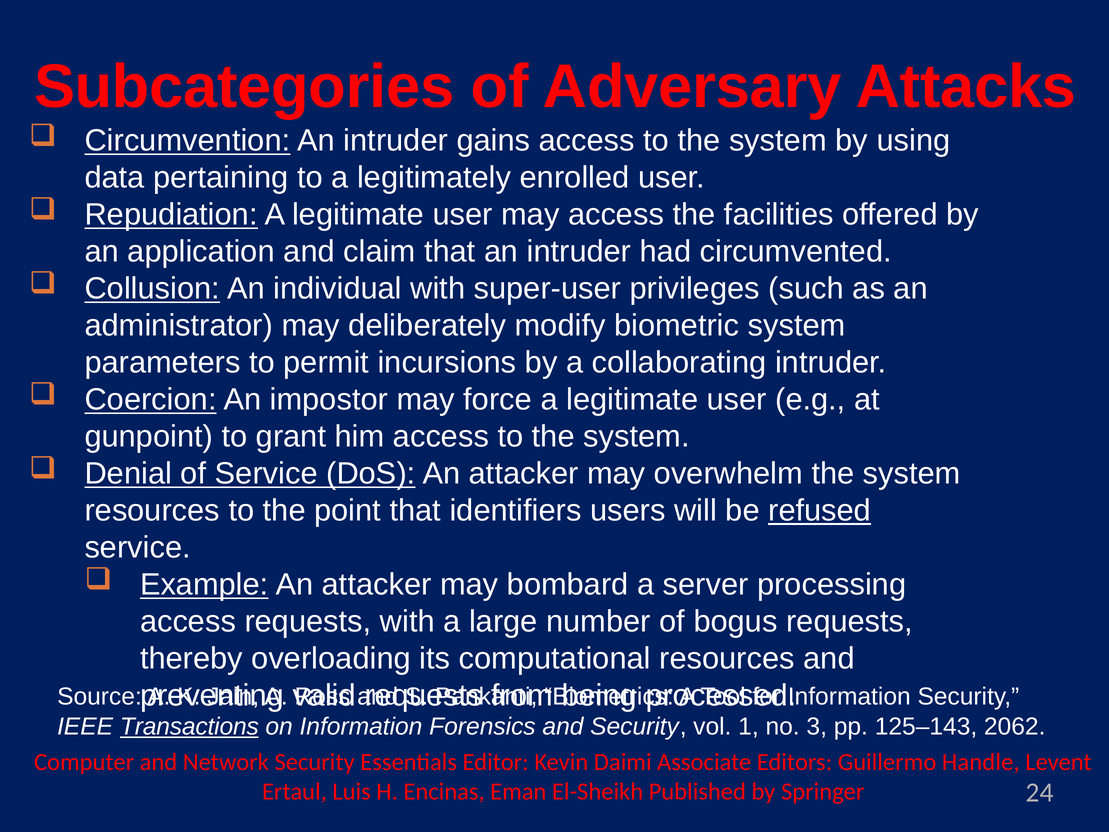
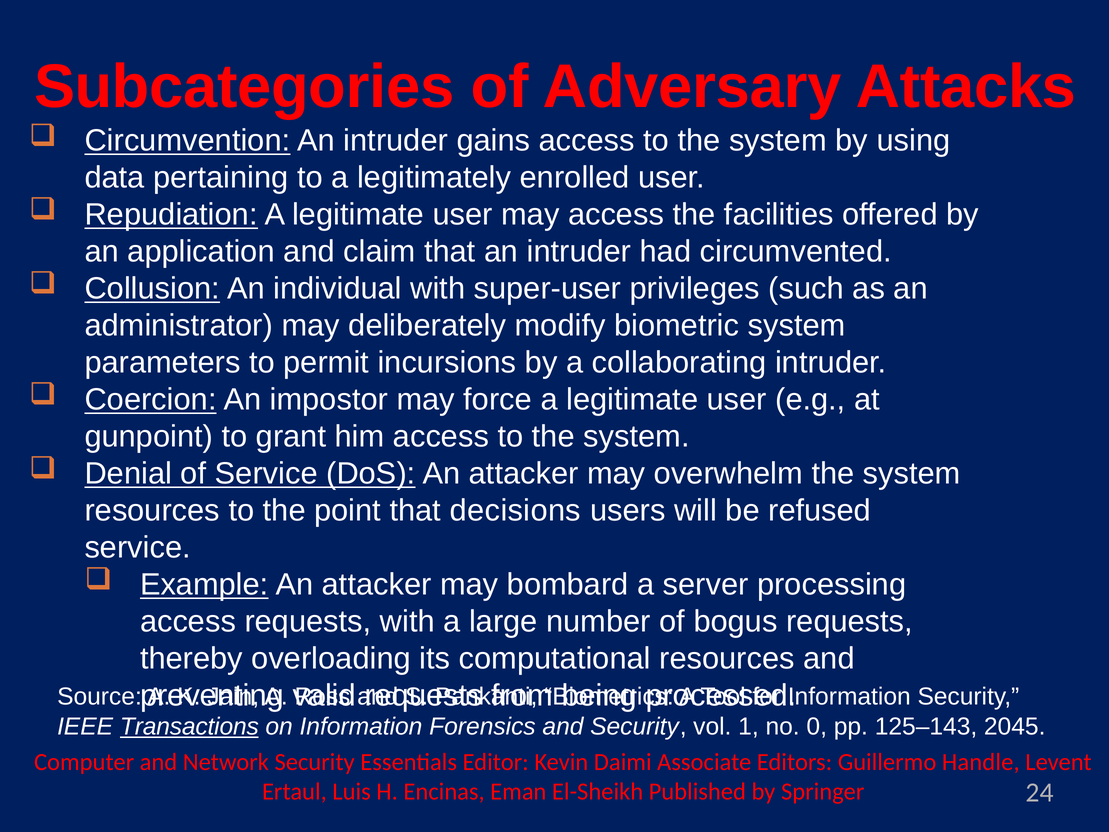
identifiers: identifiers -> decisions
refused underline: present -> none
3: 3 -> 0
2062: 2062 -> 2045
